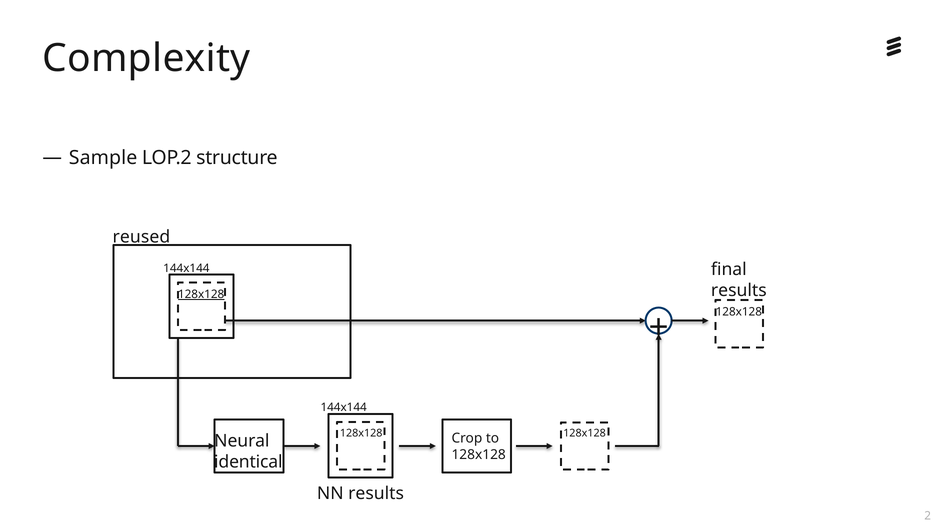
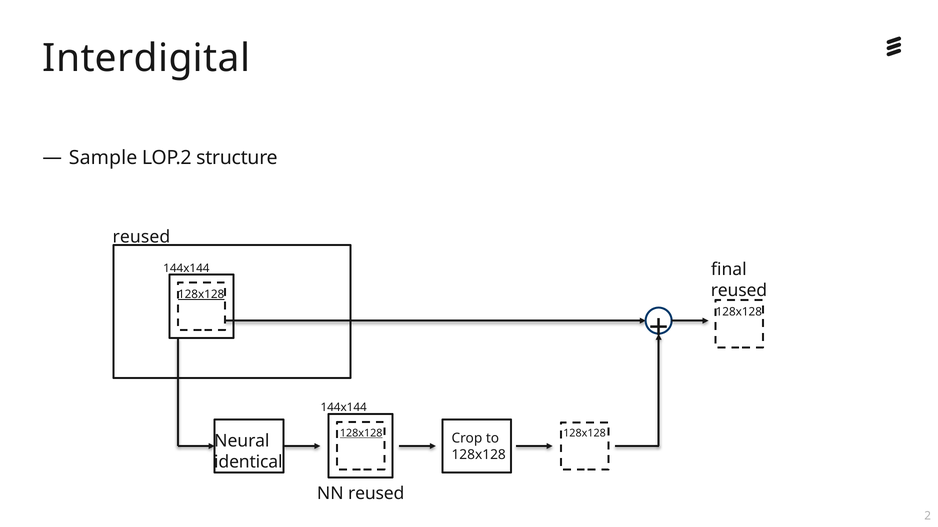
Complexity: Complexity -> Interdigital
results at (739, 291): results -> reused
128x128 at (361, 434) underline: none -> present
NN results: results -> reused
